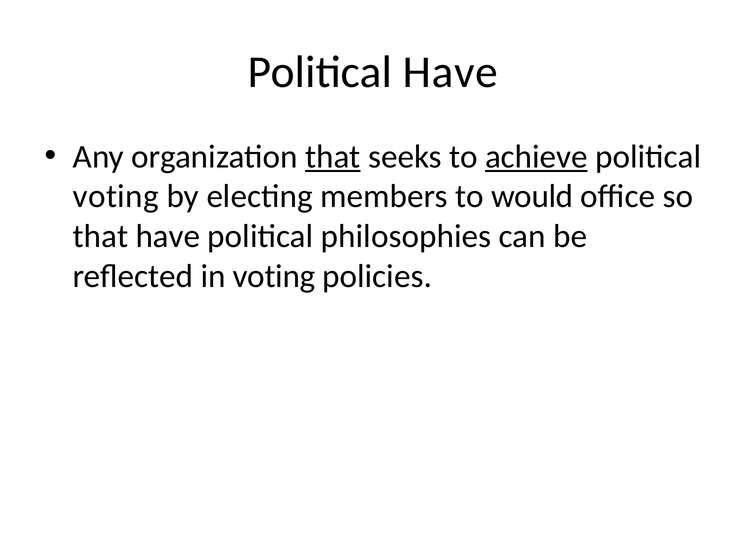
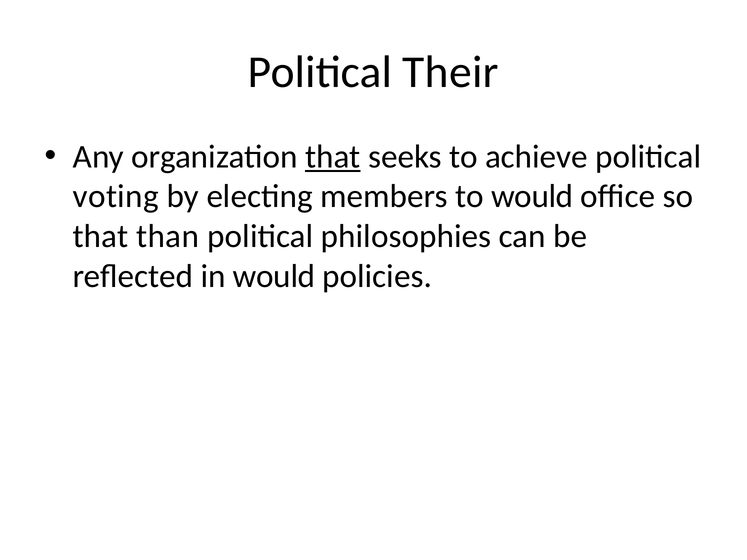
Political Have: Have -> Their
achieve underline: present -> none
that have: have -> than
in voting: voting -> would
